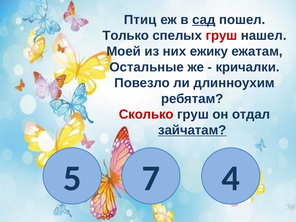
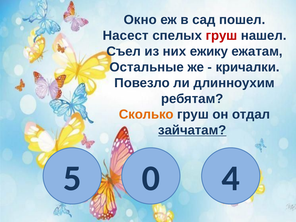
Птиц: Птиц -> Окно
сад underline: present -> none
Только: Только -> Насест
Моей: Моей -> Съел
Сколько colour: red -> orange
7: 7 -> 0
